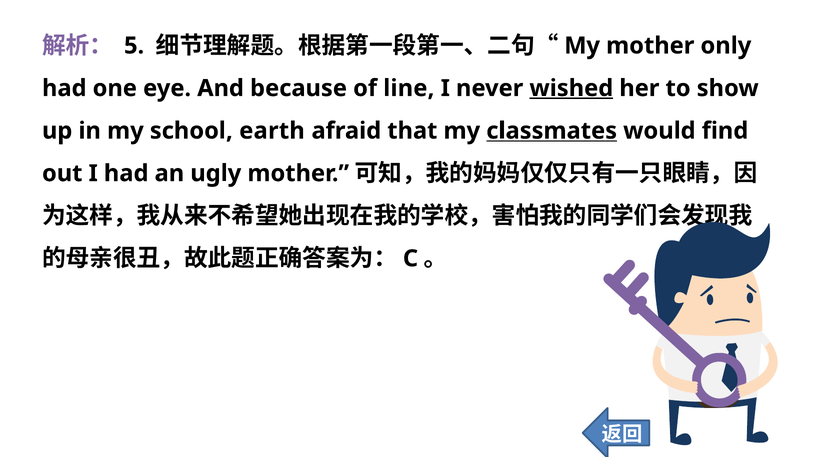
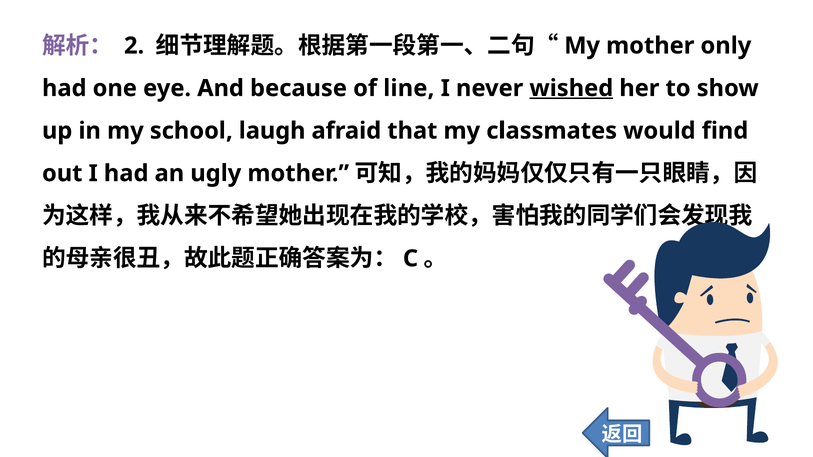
5: 5 -> 2
earth: earth -> laugh
classmates underline: present -> none
